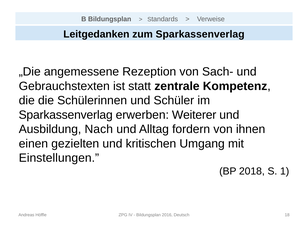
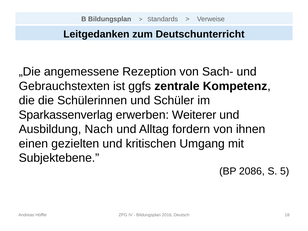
zum Sparkassenverlag: Sparkassenverlag -> Deutschunterricht
statt: statt -> ggfs
Einstellungen: Einstellungen -> Subjektebene
2018: 2018 -> 2086
1: 1 -> 5
